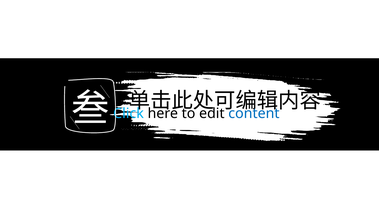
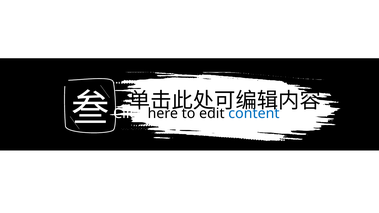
Click colour: light blue -> white
